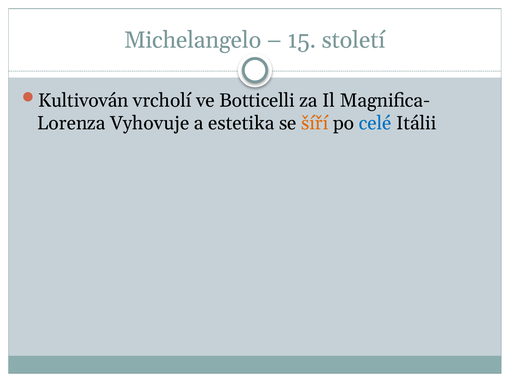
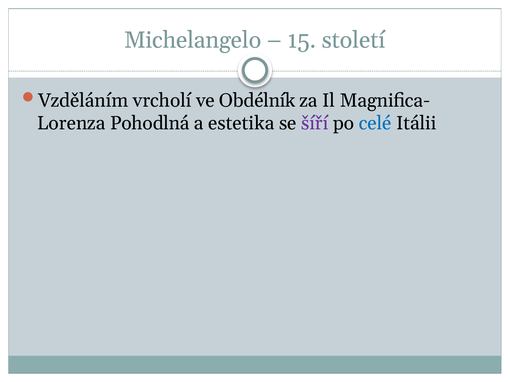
Kultivován: Kultivován -> Vzděláním
Botticelli: Botticelli -> Obdélník
Vyhovuje: Vyhovuje -> Pohodlná
šíří colour: orange -> purple
